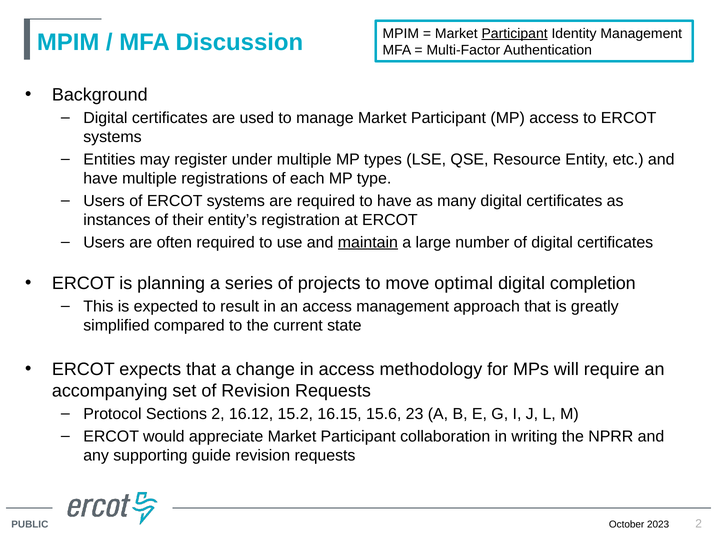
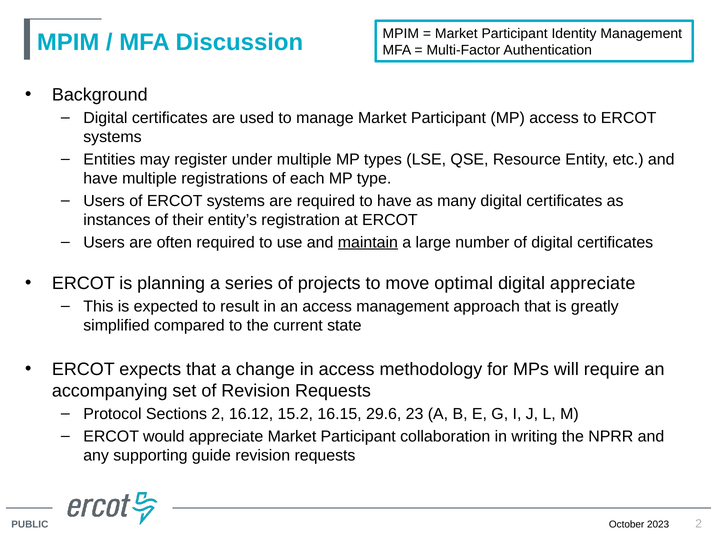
Participant at (515, 34) underline: present -> none
digital completion: completion -> appreciate
15.6: 15.6 -> 29.6
